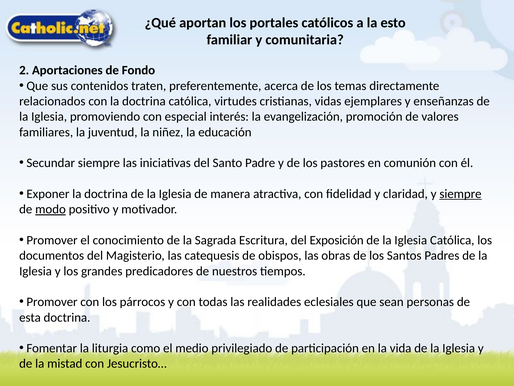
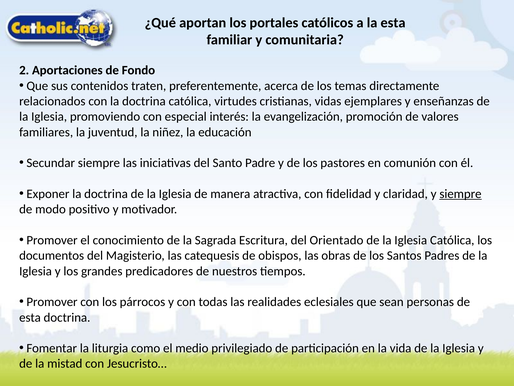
la esto: esto -> esta
modo underline: present -> none
Exposición: Exposición -> Orientado
